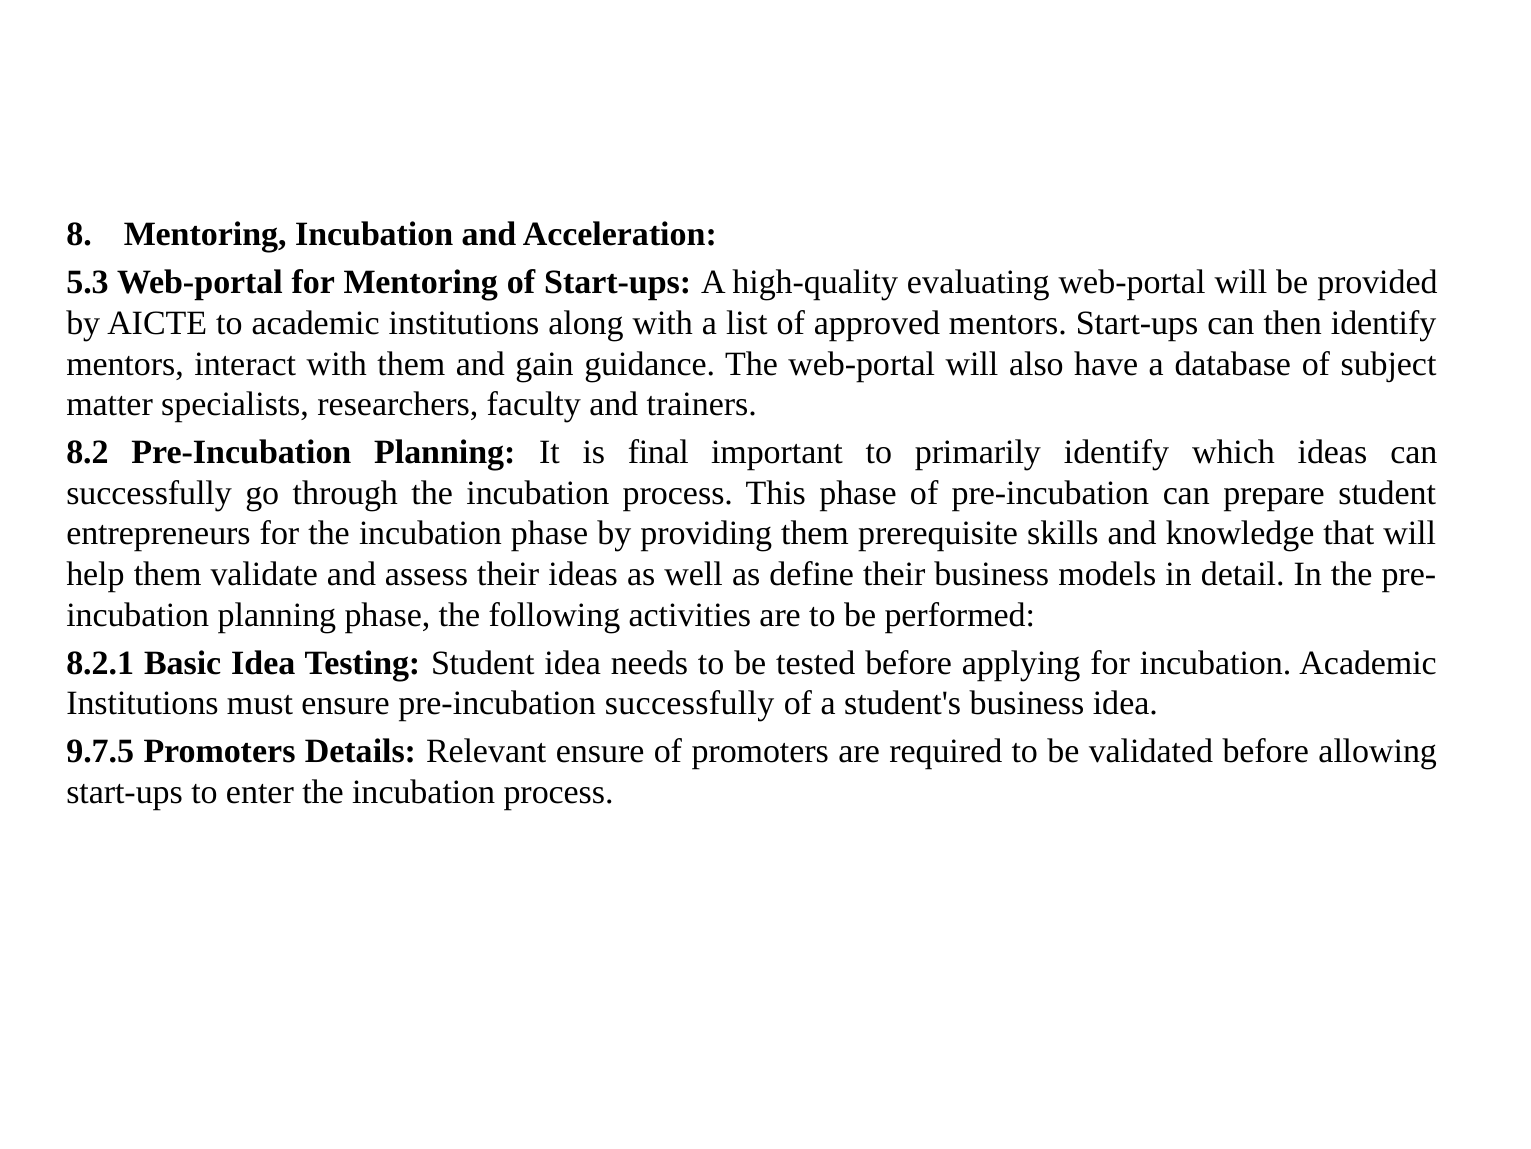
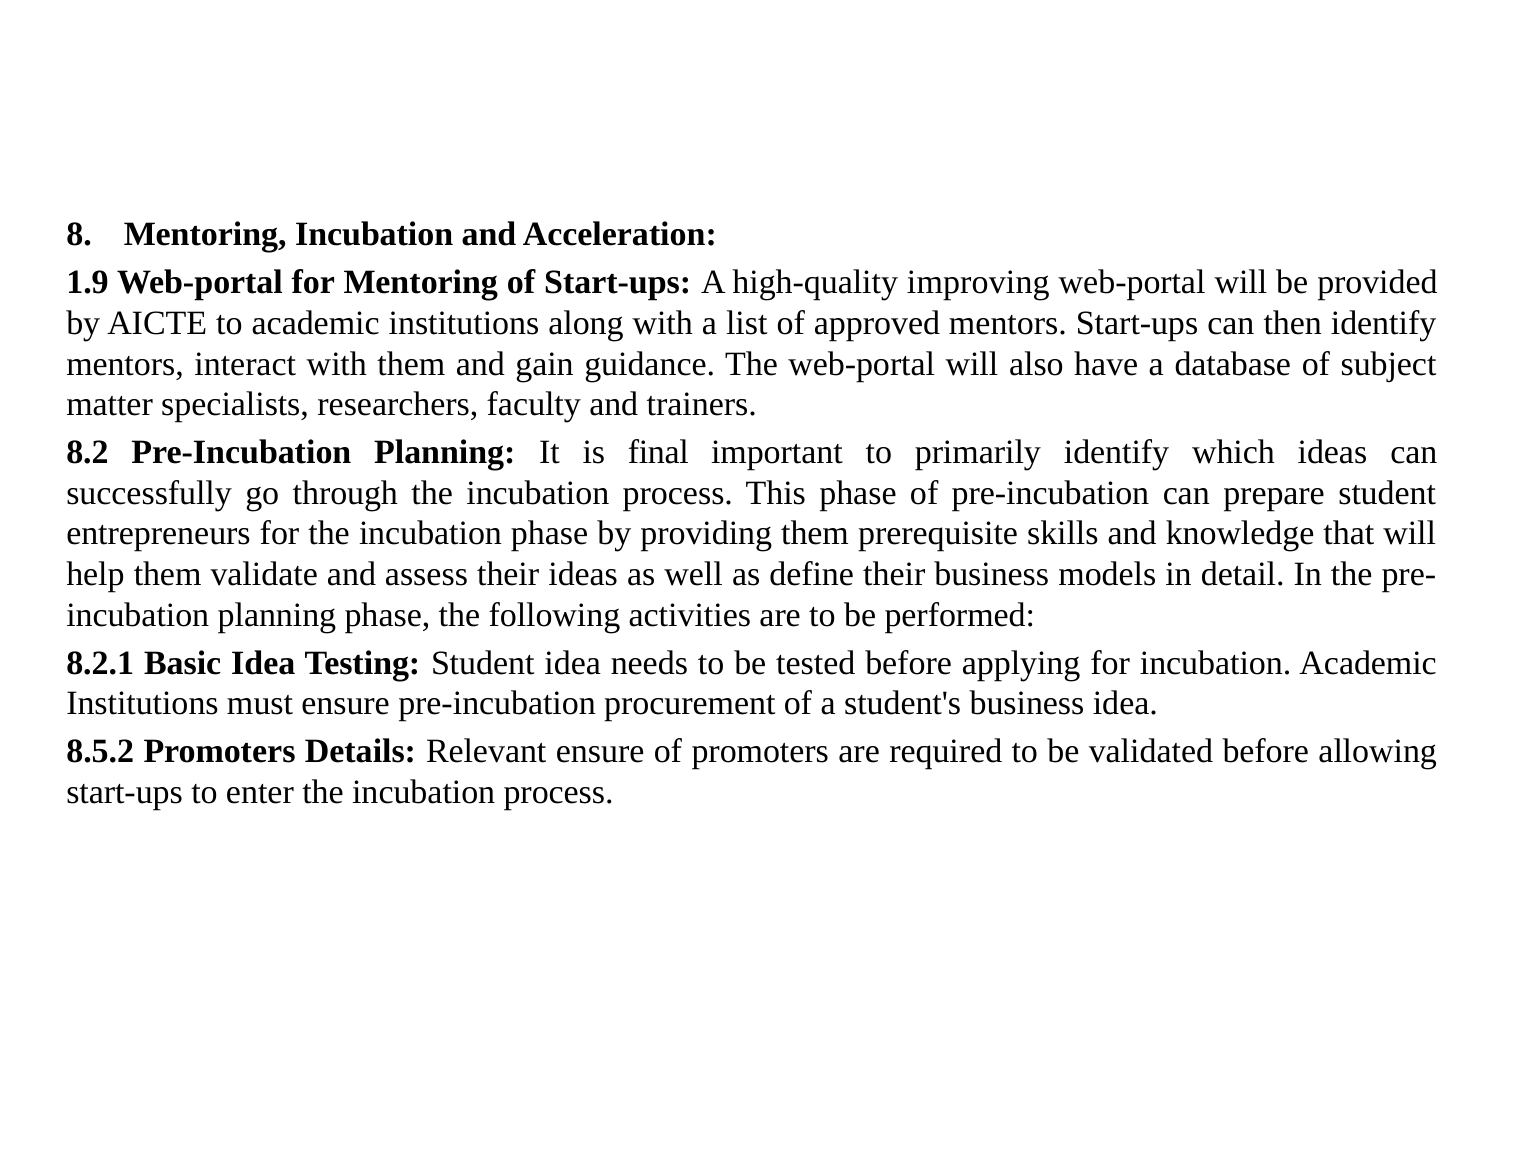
5.3: 5.3 -> 1.9
evaluating: evaluating -> improving
pre-incubation successfully: successfully -> procurement
9.7.5: 9.7.5 -> 8.5.2
